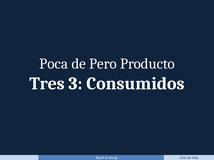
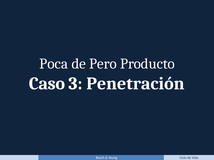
Tres: Tres -> Caso
Consumidos: Consumidos -> Penetración
